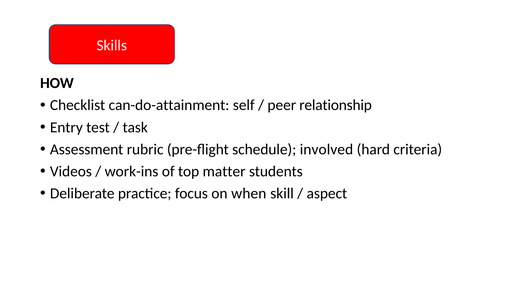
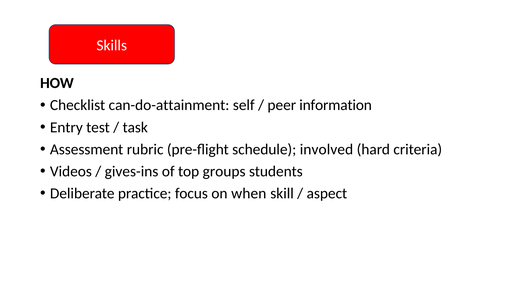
relationship: relationship -> information
work-ins: work-ins -> gives-ins
matter: matter -> groups
